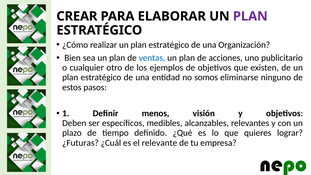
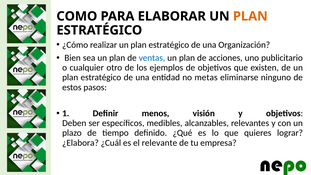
CREAR: CREAR -> COMO
PLAN at (250, 16) colour: purple -> orange
somos: somos -> metas
¿Futuras: ¿Futuras -> ¿Elabora
